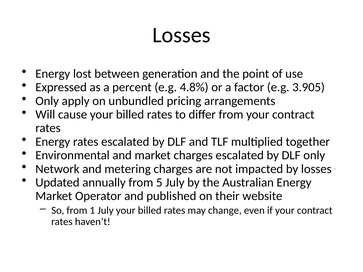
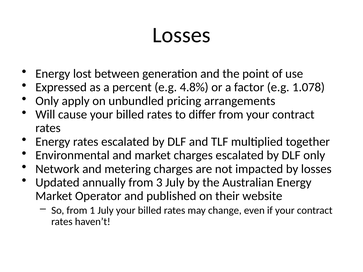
3.905: 3.905 -> 1.078
5: 5 -> 3
